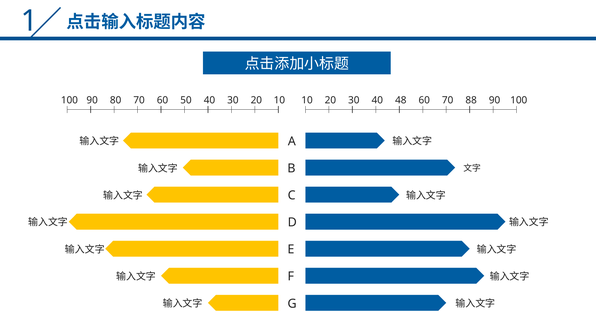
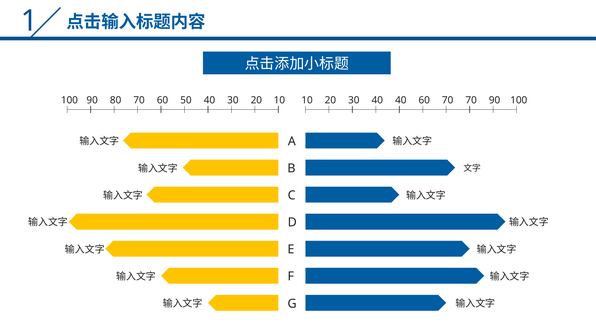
40 48: 48 -> 40
70 88: 88 -> 70
